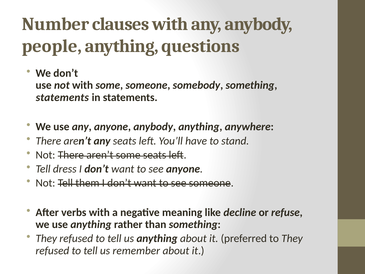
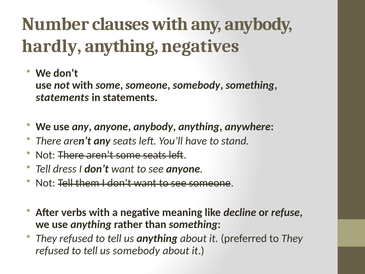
people: people -> hardly
questions: questions -> negatives
us remember: remember -> somebody
